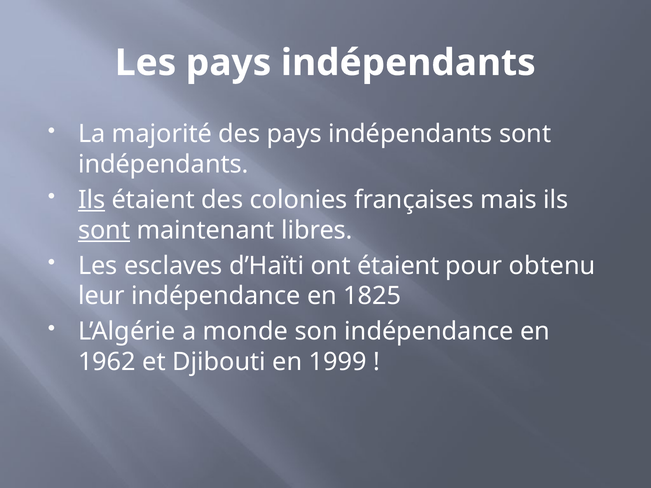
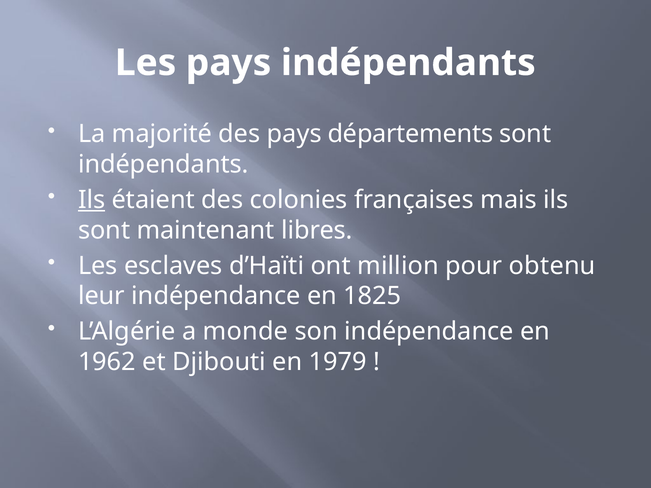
des pays indépendants: indépendants -> départements
sont at (104, 230) underline: present -> none
ont étaient: étaient -> million
1999: 1999 -> 1979
